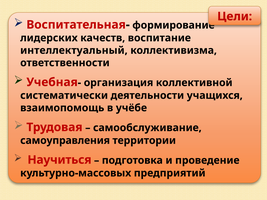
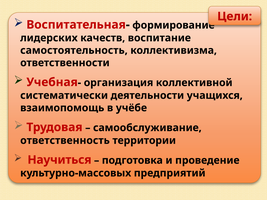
интеллектуальный: интеллектуальный -> самостоятельность
самоуправления: самоуправления -> ответственность
